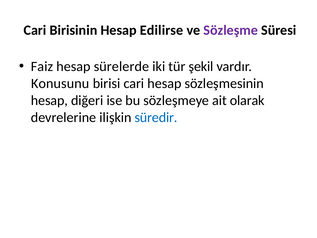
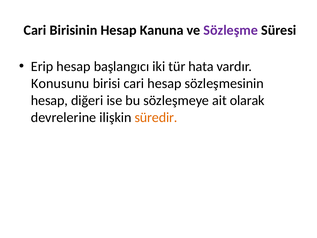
Edilirse: Edilirse -> Kanuna
Faiz: Faiz -> Erip
sürelerde: sürelerde -> başlangıcı
şekil: şekil -> hata
süredir colour: blue -> orange
